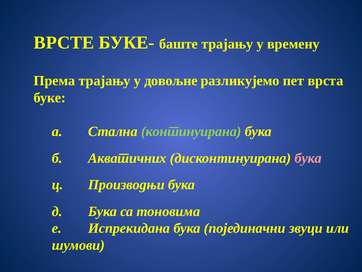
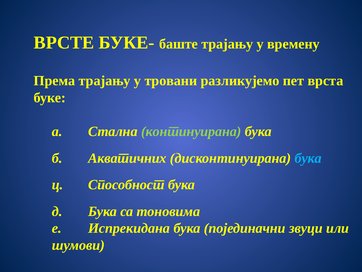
довољне: довољне -> тровани
бука at (308, 158) colour: pink -> light blue
Производњи: Производњи -> Способност
